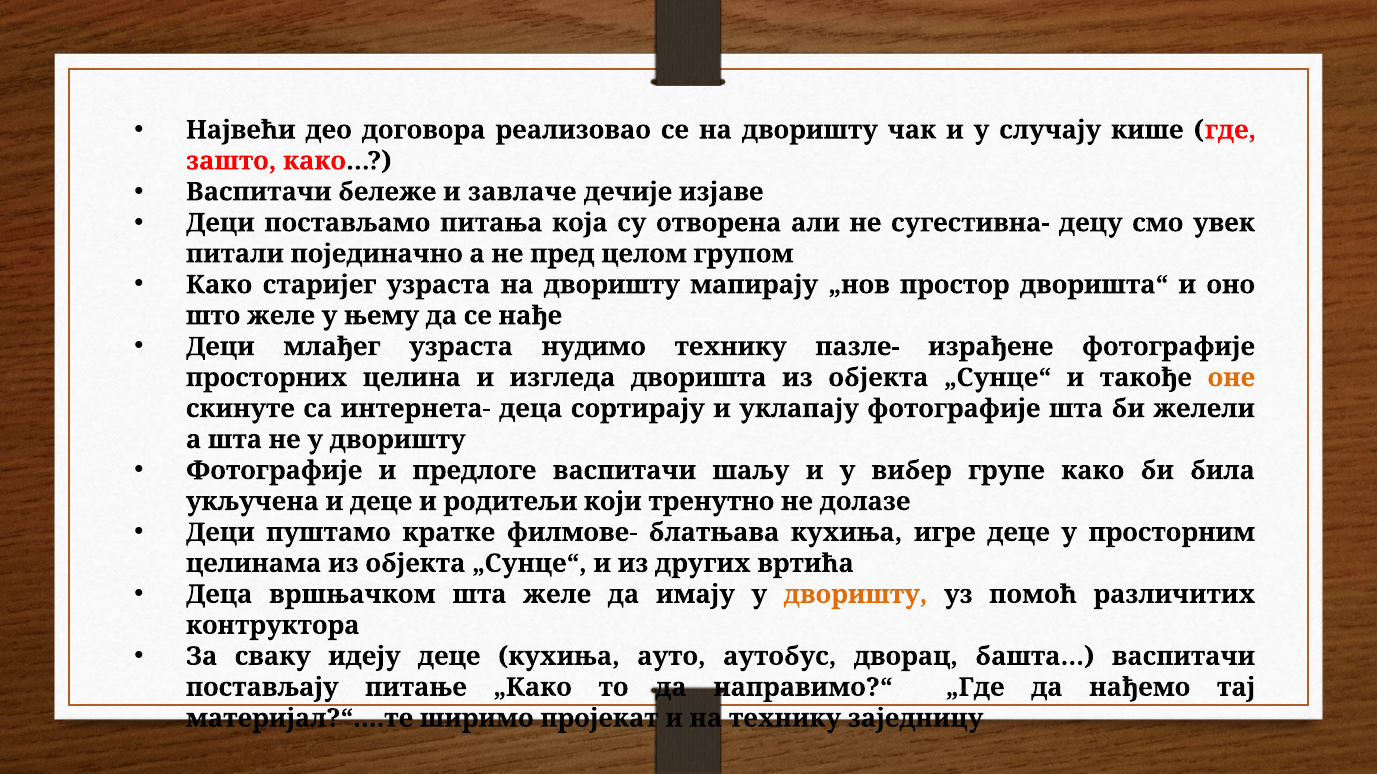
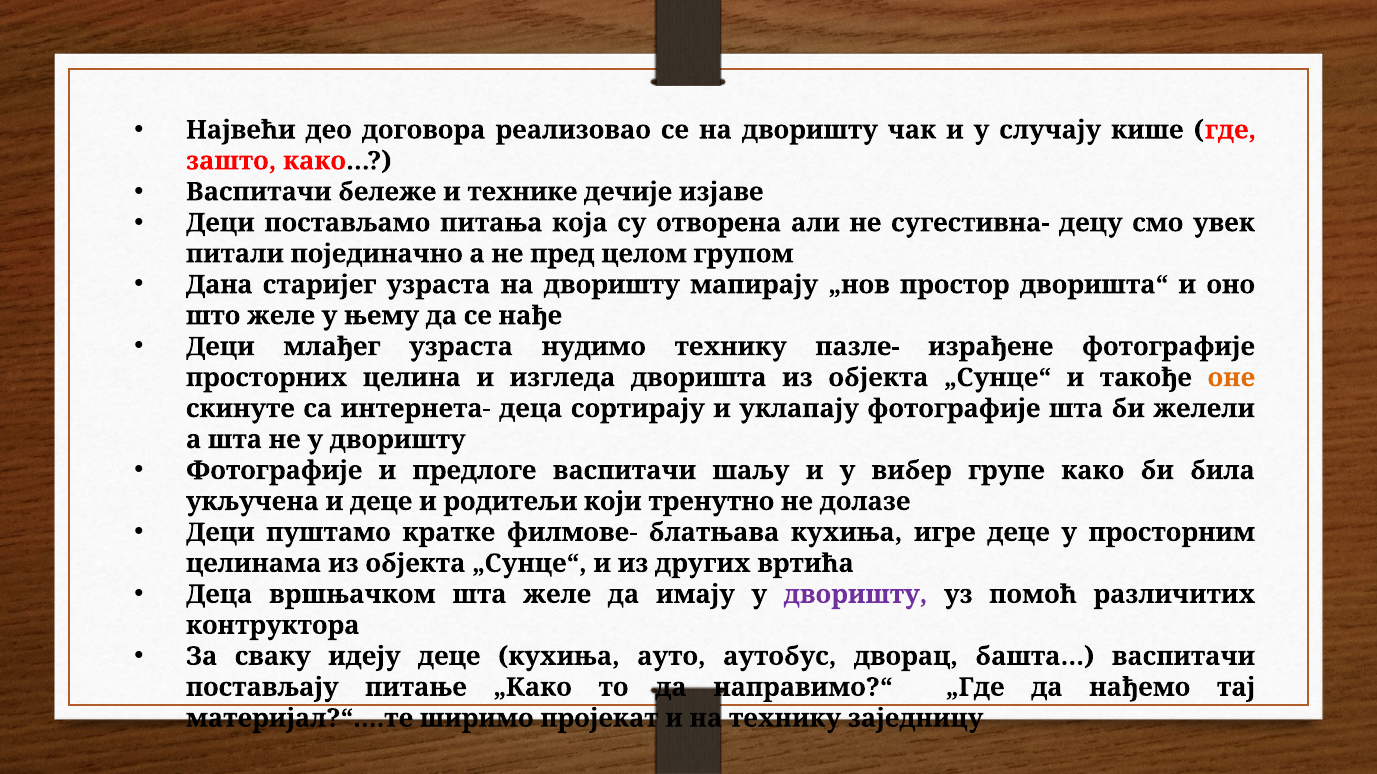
завлаче: завлаче -> технике
Како at (219, 285): Како -> Дана
дворишту at (856, 595) colour: orange -> purple
